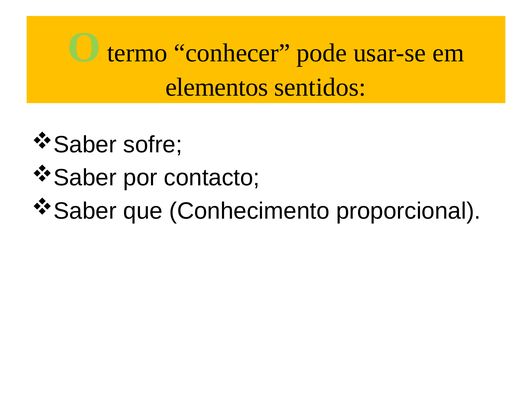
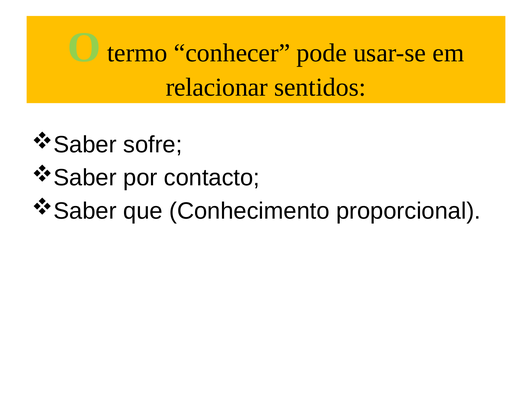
elementos: elementos -> relacionar
